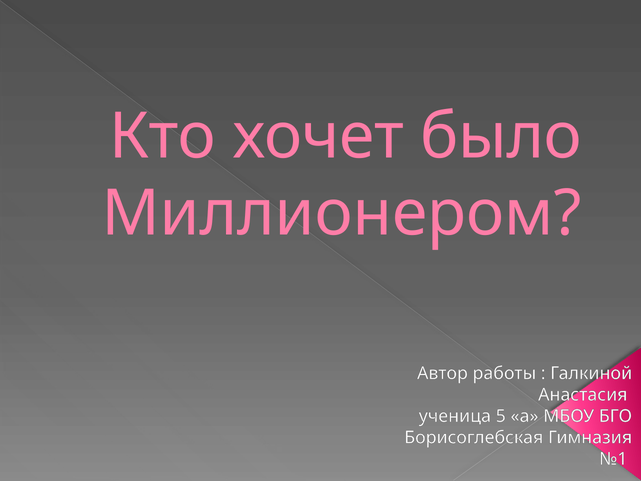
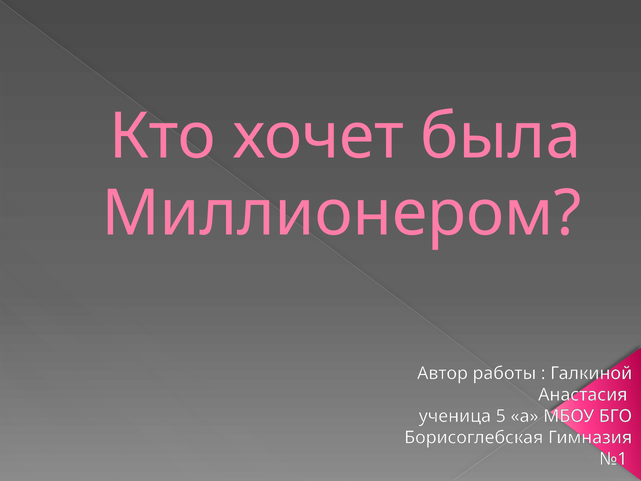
было: было -> была
